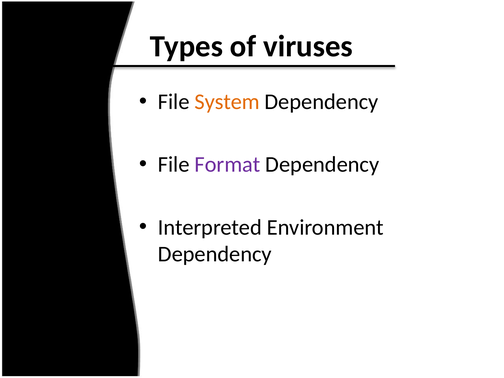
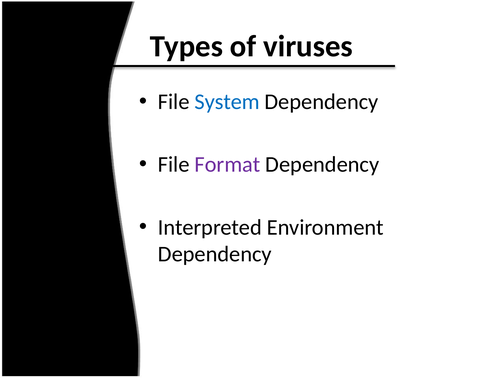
System colour: orange -> blue
